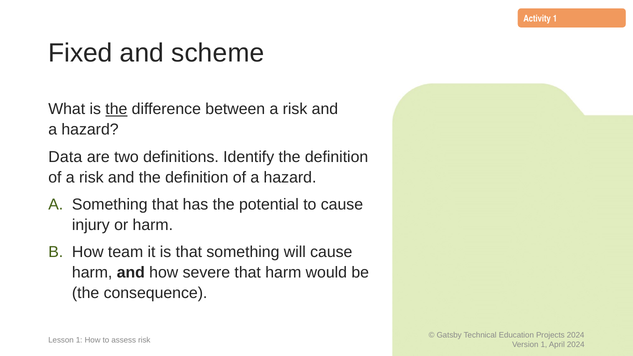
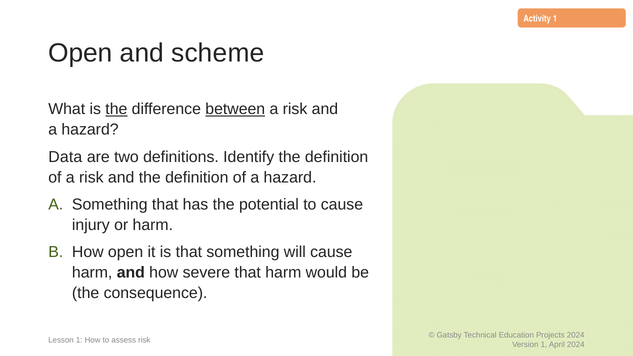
Fixed at (80, 53): Fixed -> Open
between underline: none -> present
How team: team -> open
